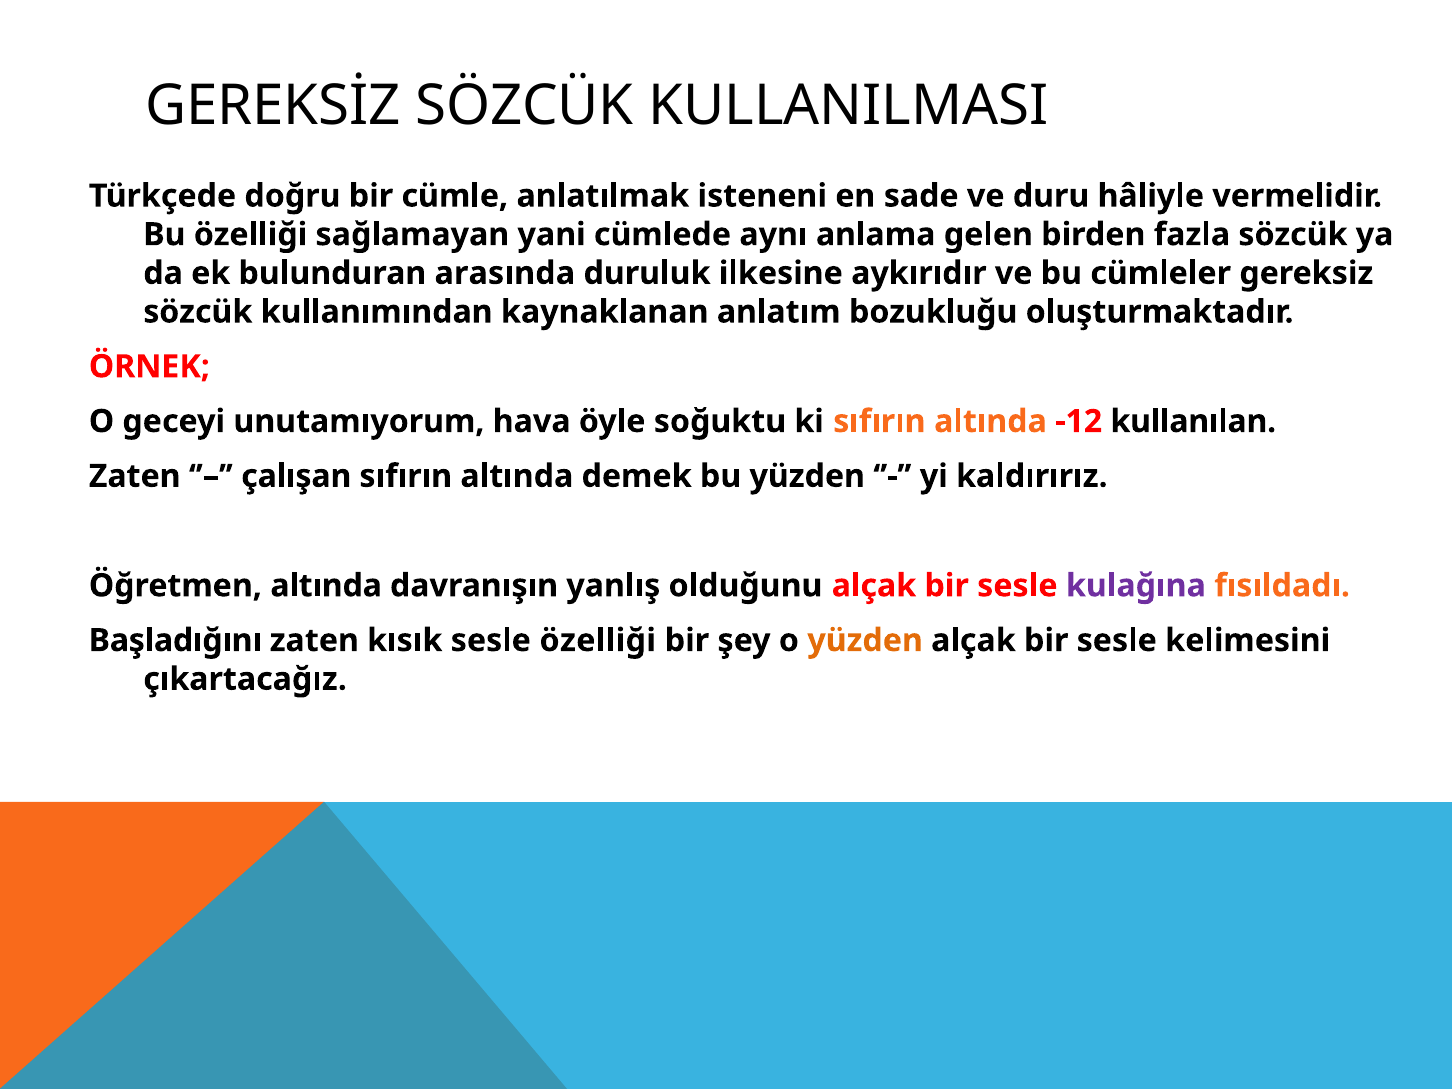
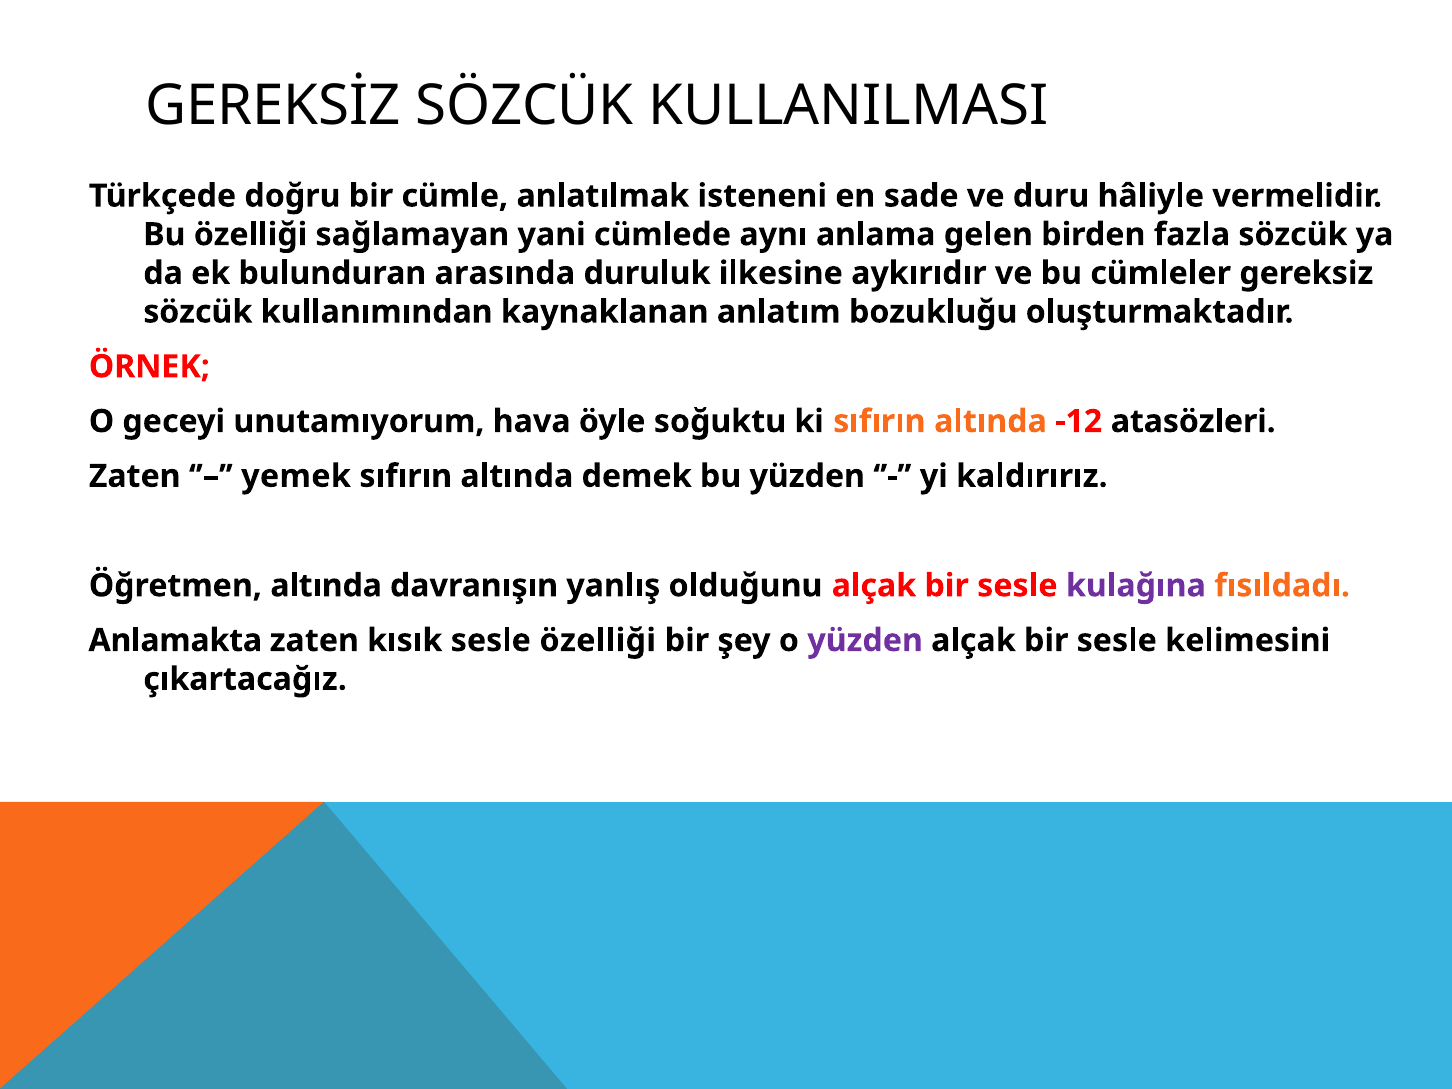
kullanılan: kullanılan -> atasözleri
çalışan: çalışan -> yemek
Başladığını: Başladığını -> Anlamakta
yüzden at (865, 640) colour: orange -> purple
